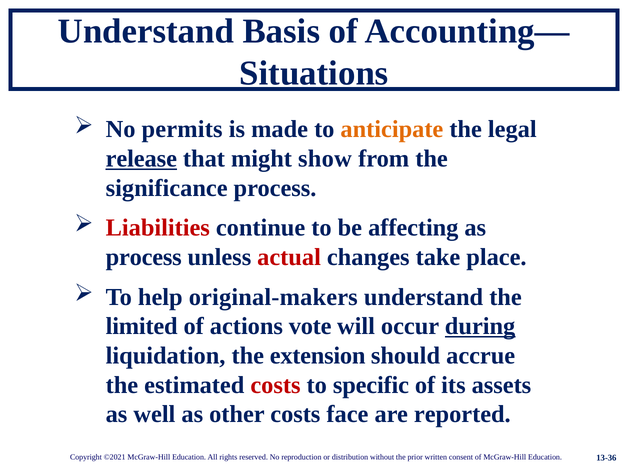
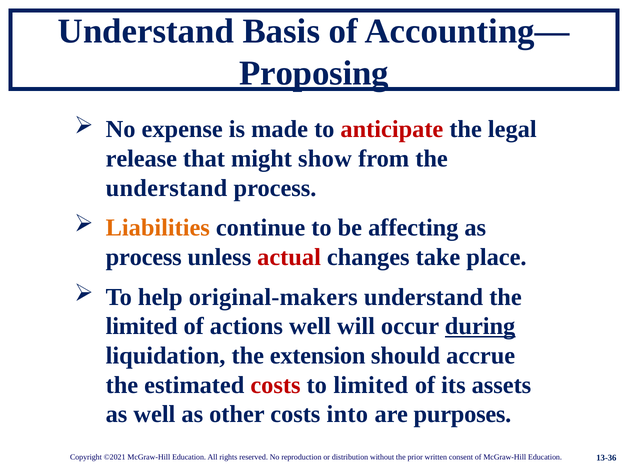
Situations: Situations -> Proposing
permits: permits -> expense
anticipate colour: orange -> red
release underline: present -> none
significance at (167, 188): significance -> understand
Liabilities colour: red -> orange
actions vote: vote -> well
to specific: specific -> limited
face: face -> into
reported: reported -> purposes
